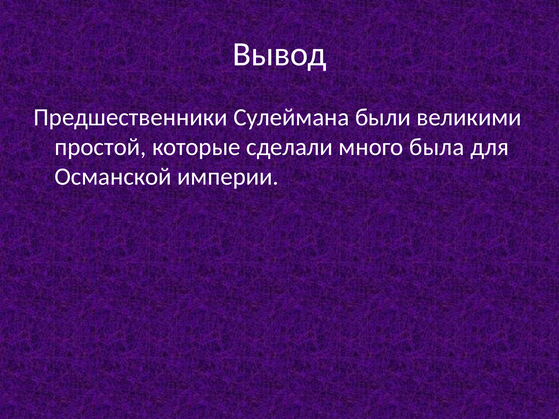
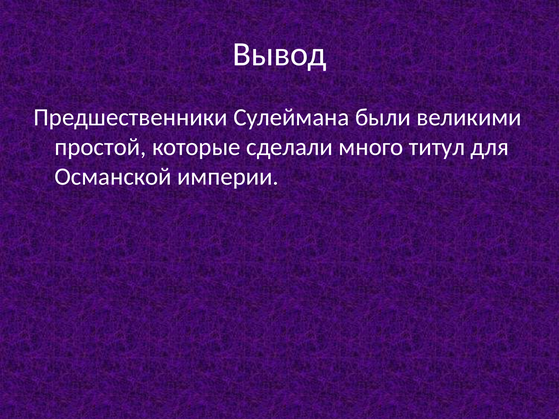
была: была -> титул
